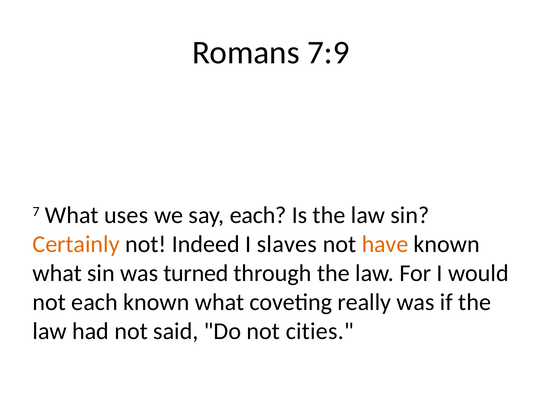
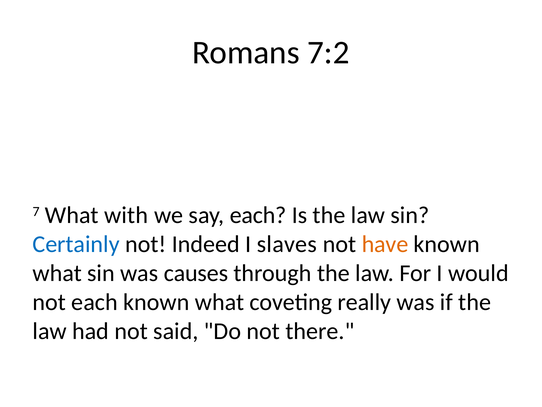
7:9: 7:9 -> 7:2
uses: uses -> with
Certainly colour: orange -> blue
turned: turned -> causes
cities: cities -> there
